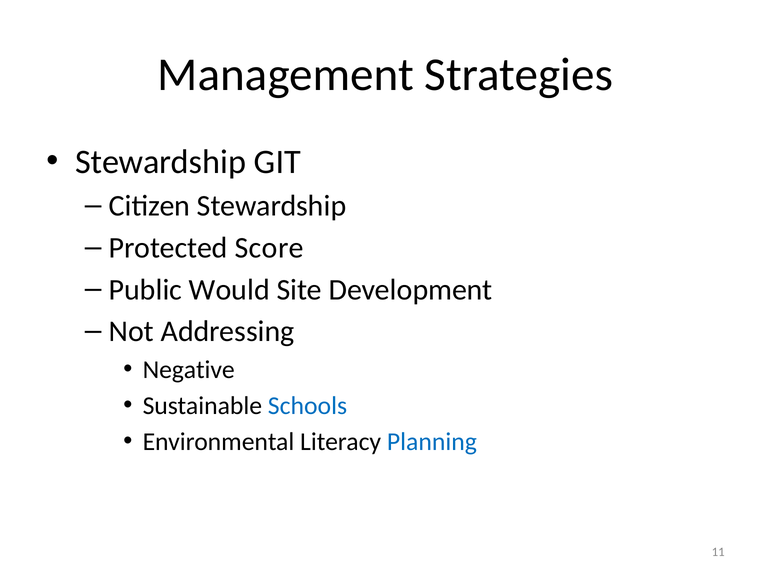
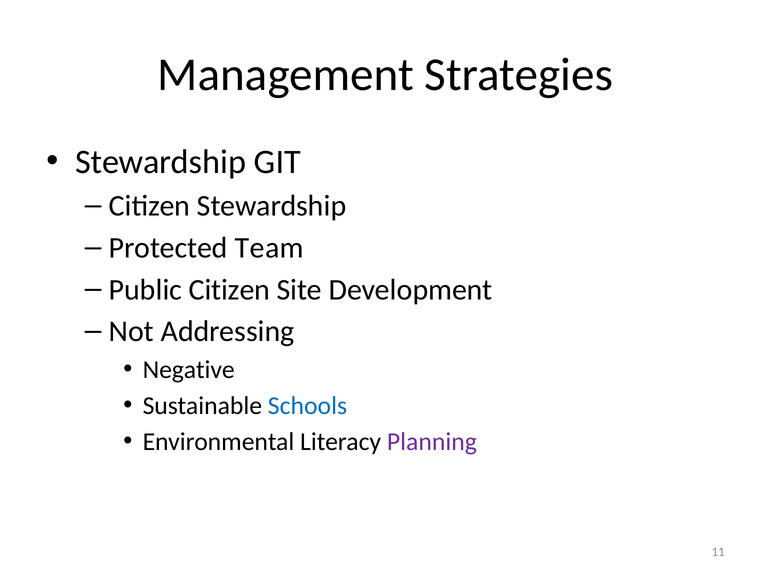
Score: Score -> Team
Public Would: Would -> Citizen
Planning colour: blue -> purple
